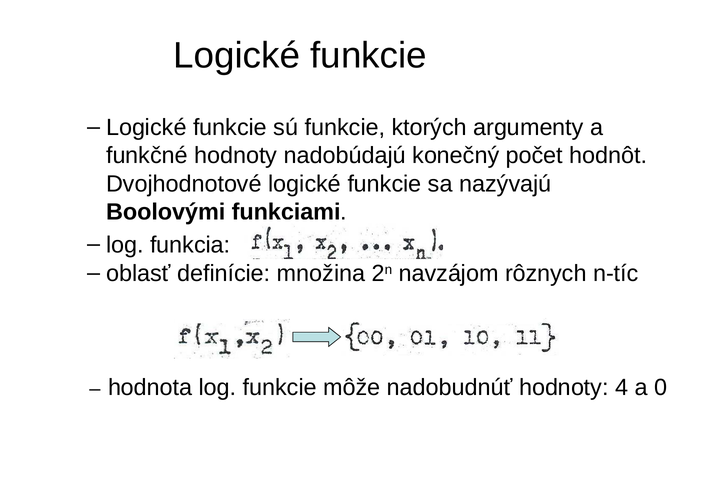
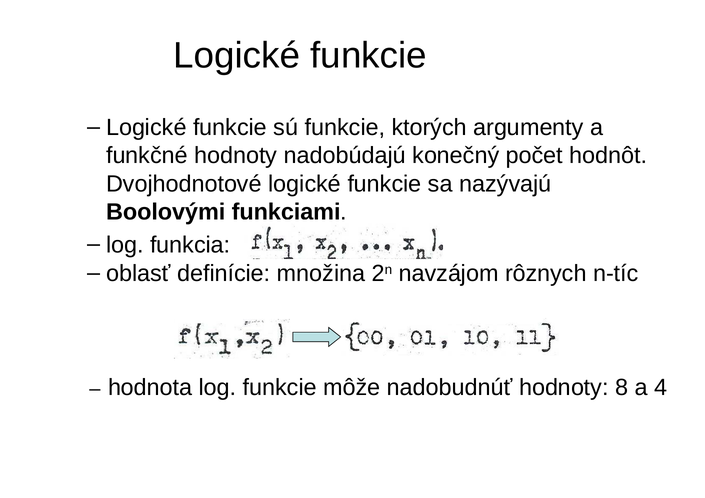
4: 4 -> 8
0: 0 -> 4
